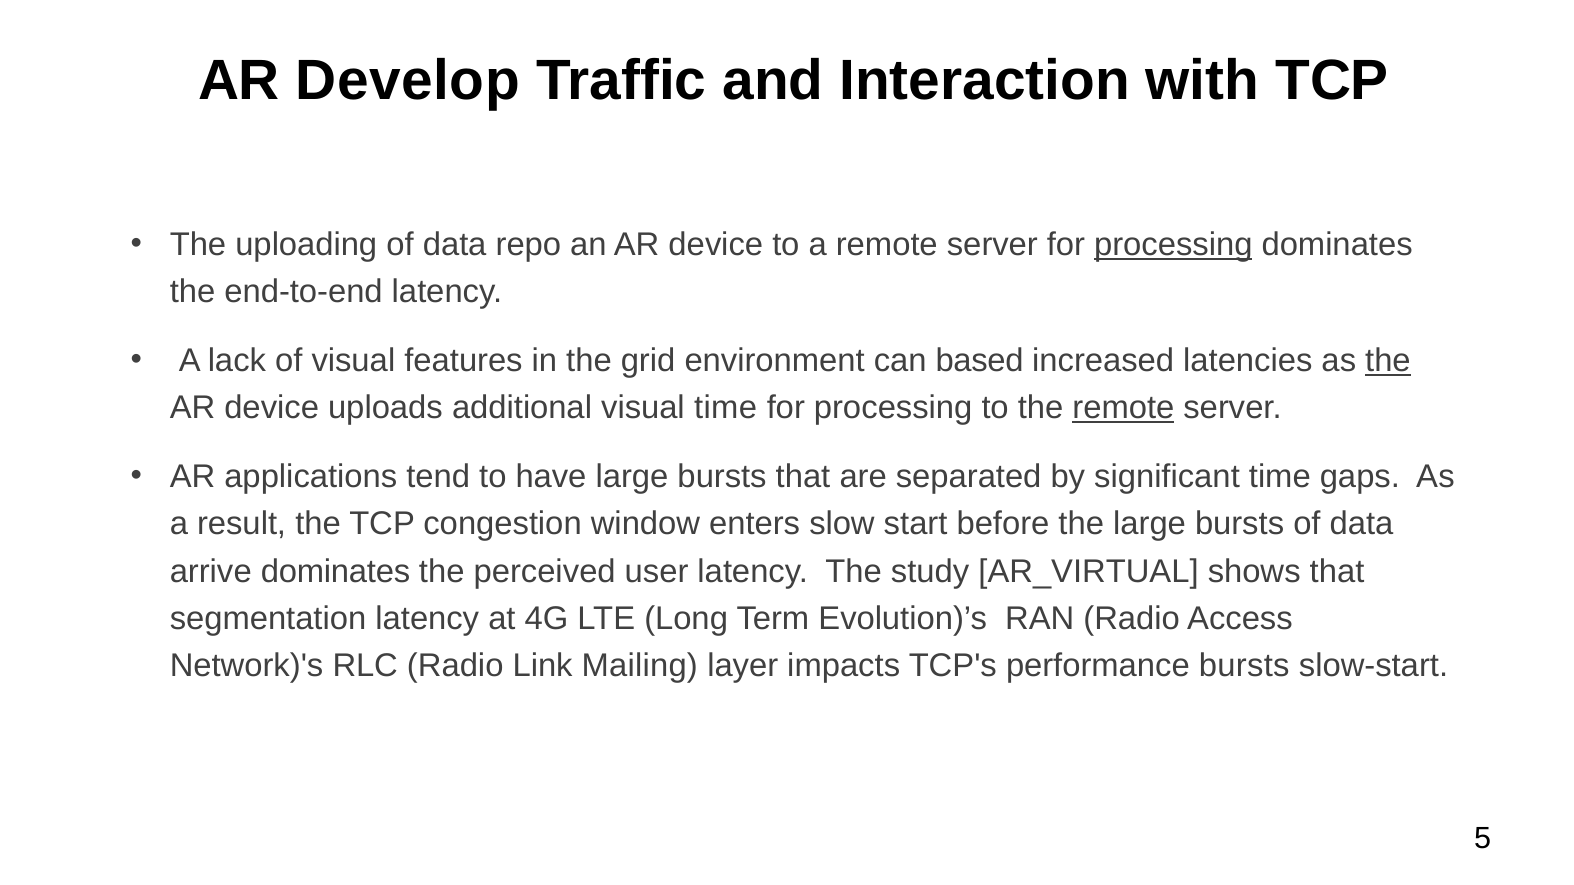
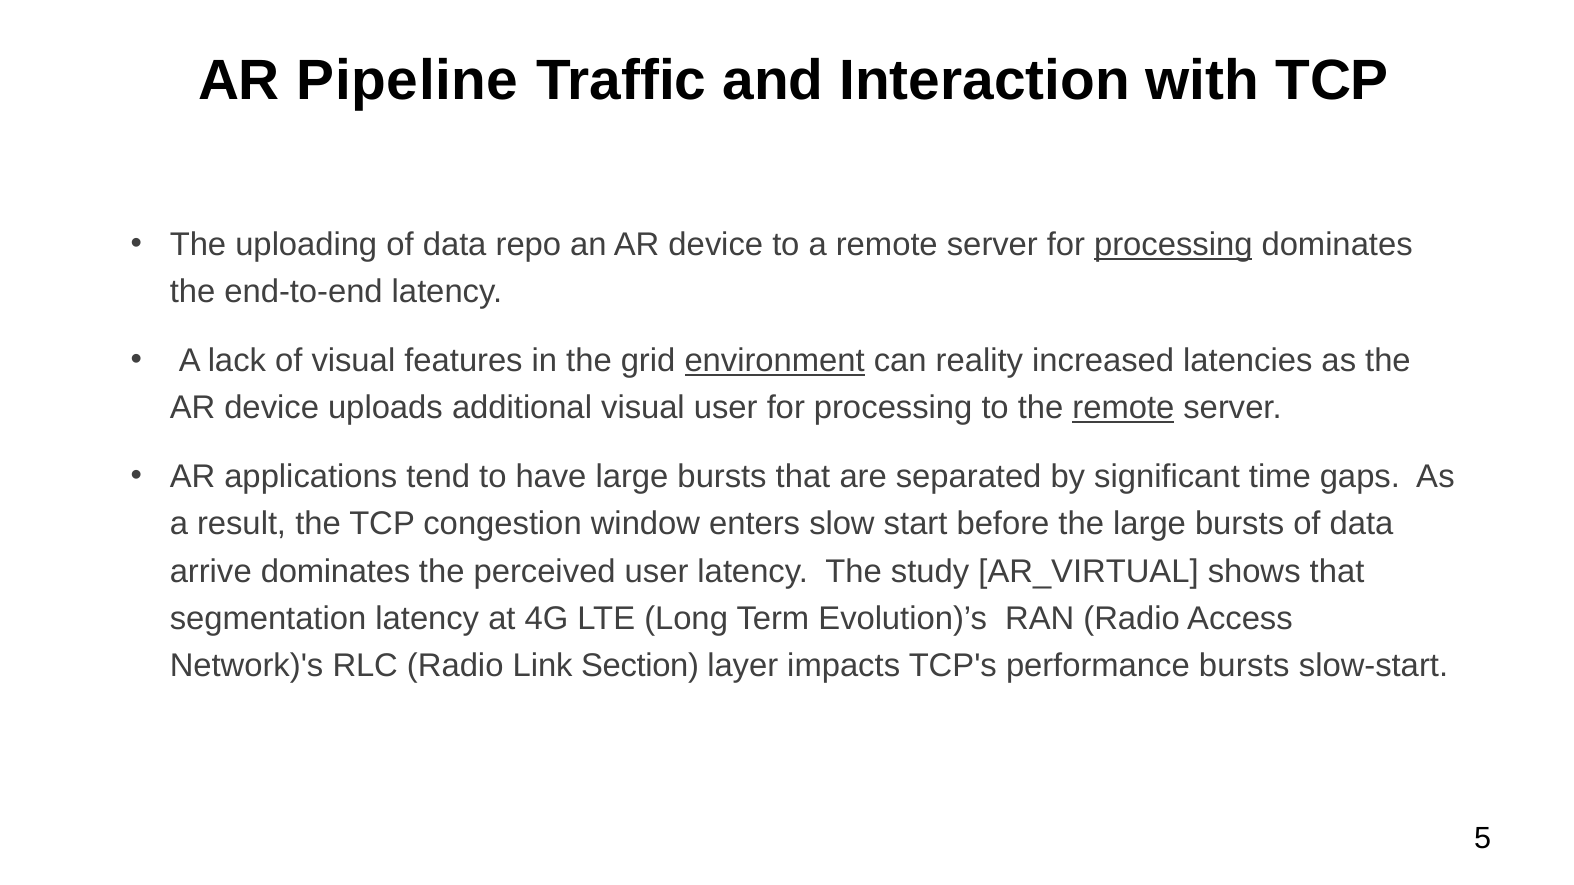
Develop: Develop -> Pipeline
environment underline: none -> present
based: based -> reality
the at (1388, 361) underline: present -> none
visual time: time -> user
Mailing: Mailing -> Section
